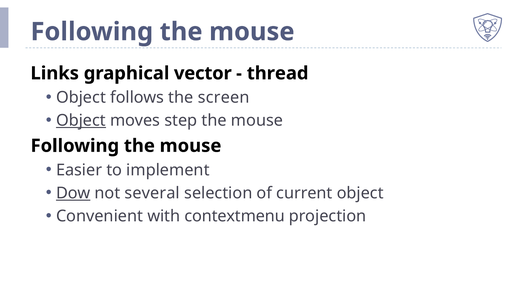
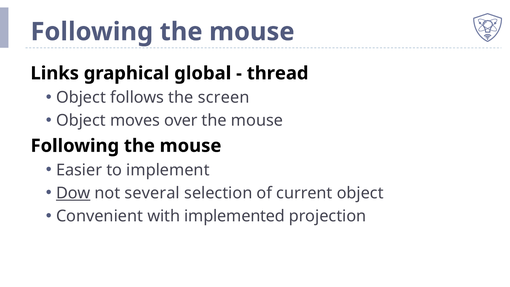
vector: vector -> global
Object at (81, 121) underline: present -> none
step: step -> over
contextmenu: contextmenu -> implemented
